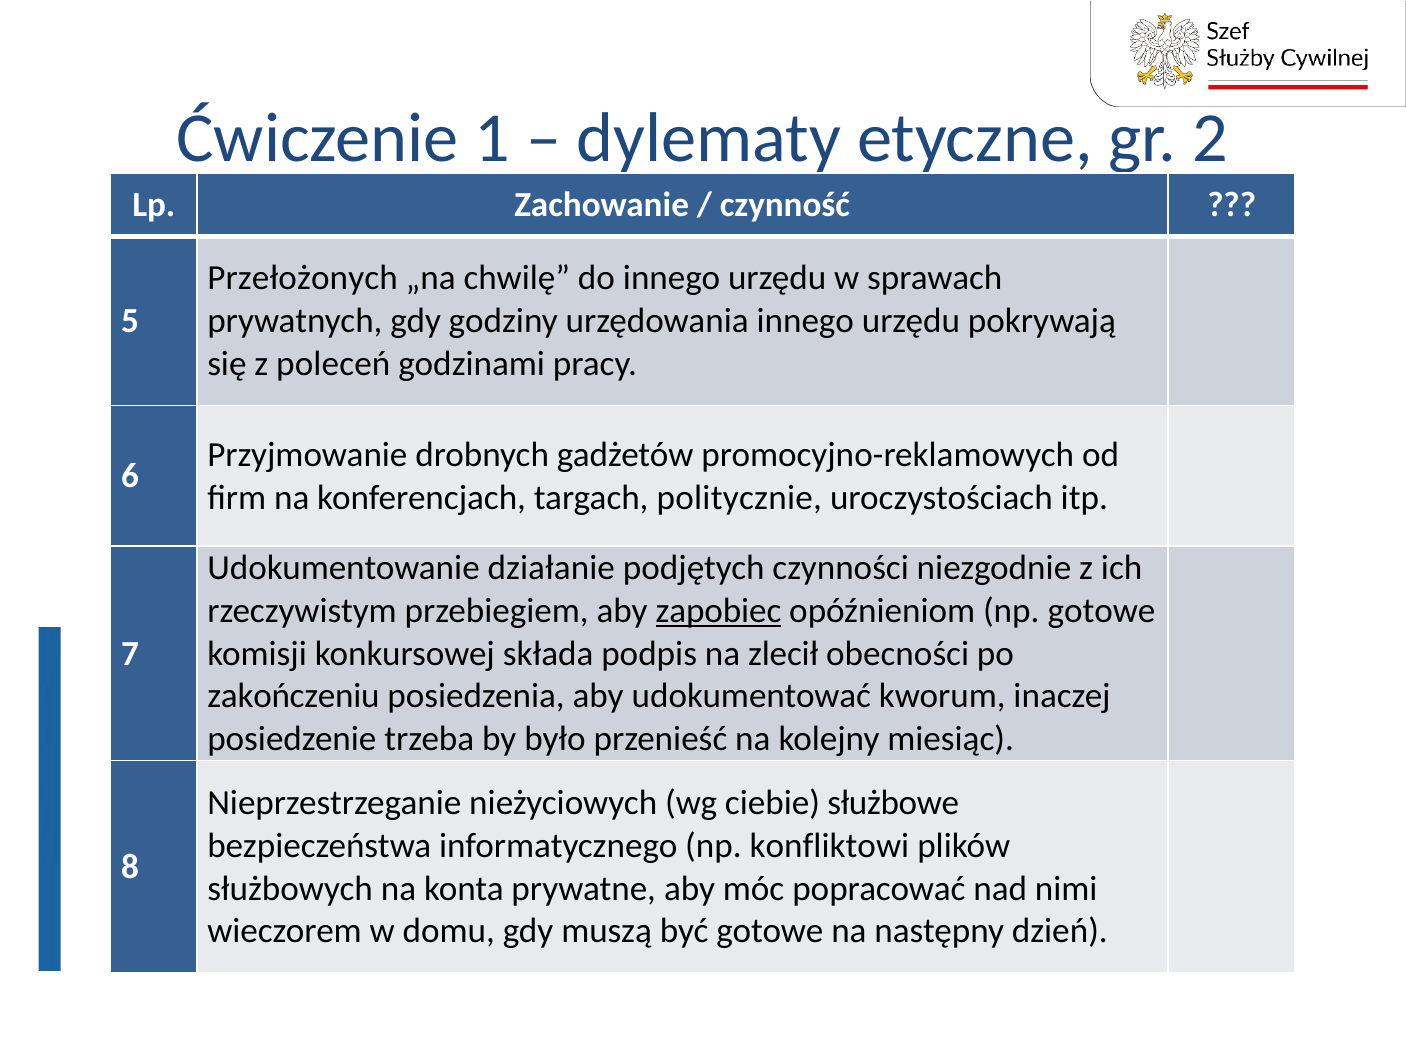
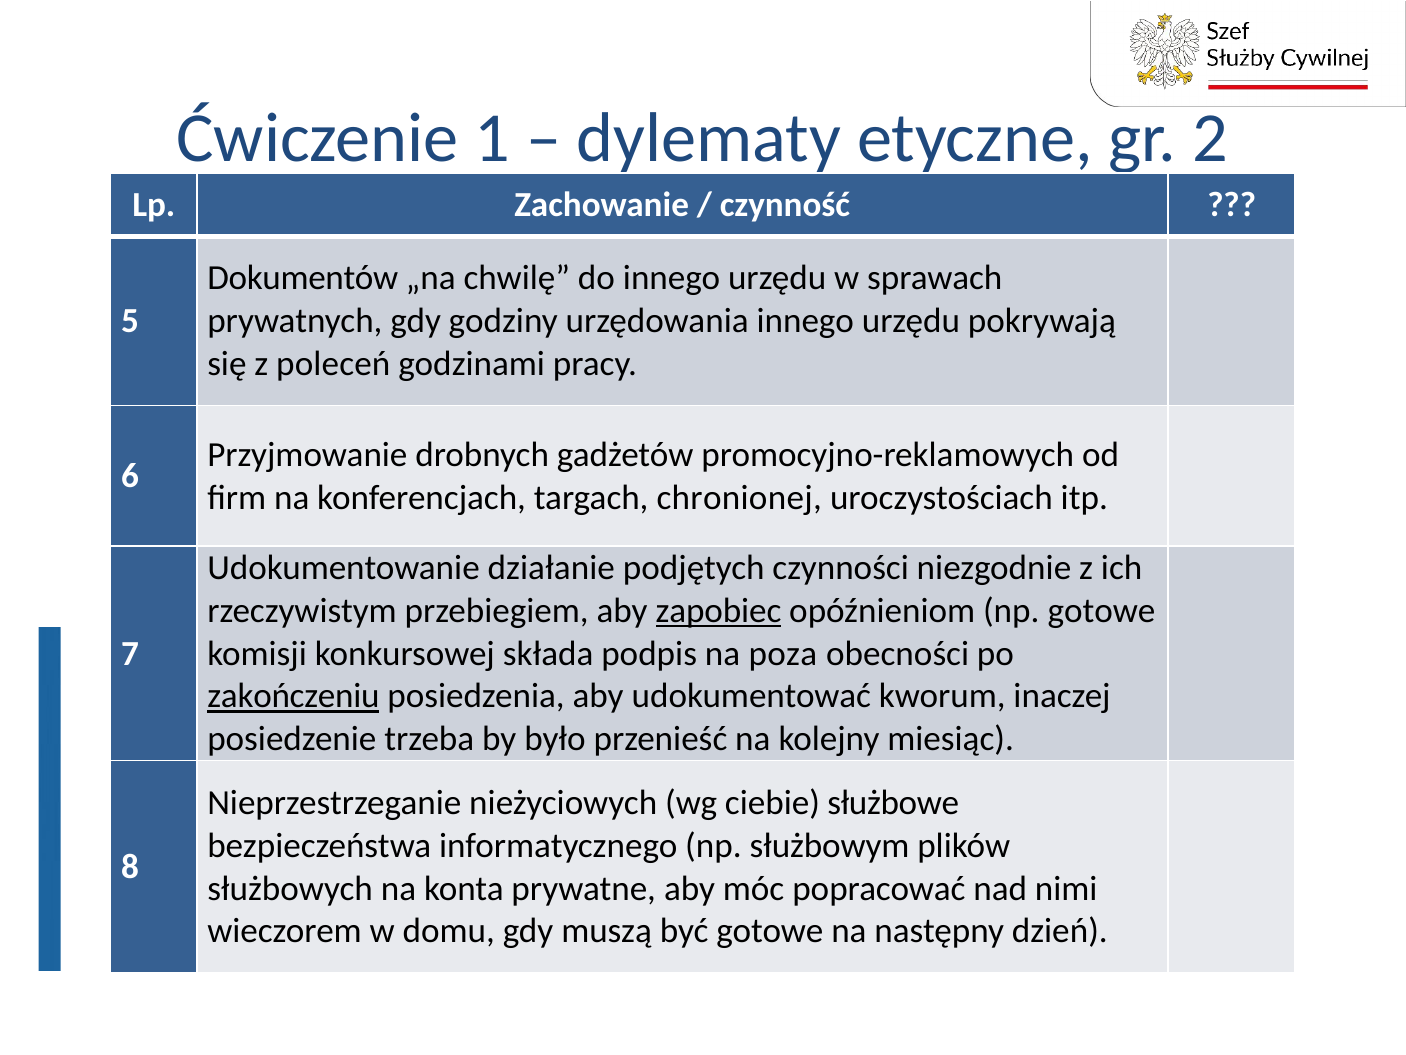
Przełożonych: Przełożonych -> Dokumentów
politycznie: politycznie -> chronionej
zlecił: zlecił -> poza
zakończeniu underline: none -> present
konfliktowi: konfliktowi -> służbowym
